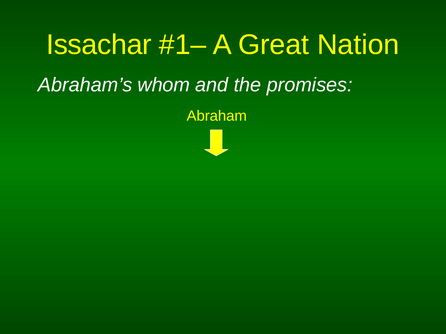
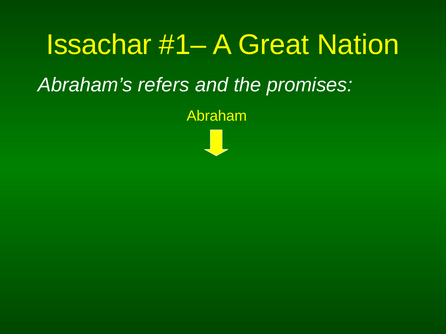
whom: whom -> refers
